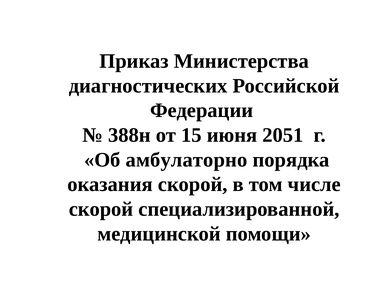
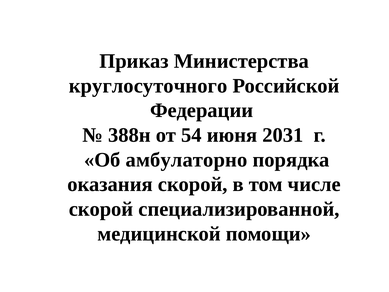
диагностических: диагностических -> круглосуточного
15: 15 -> 54
2051: 2051 -> 2031
